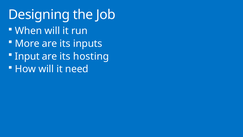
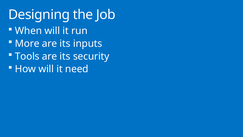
Input: Input -> Tools
hosting: hosting -> security
